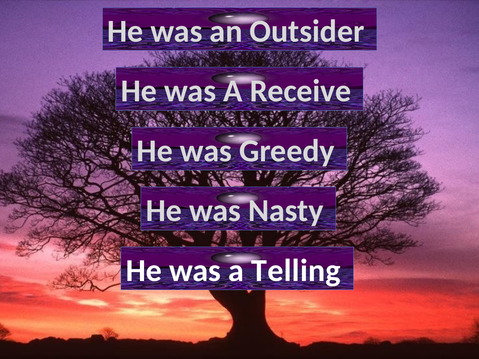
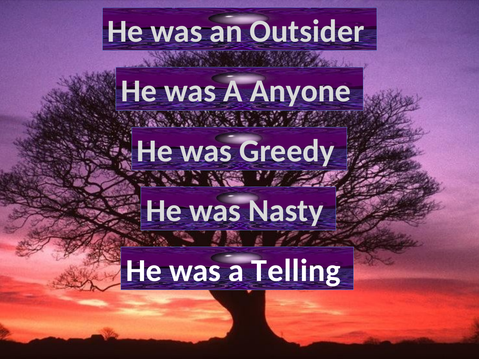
Receive: Receive -> Anyone
